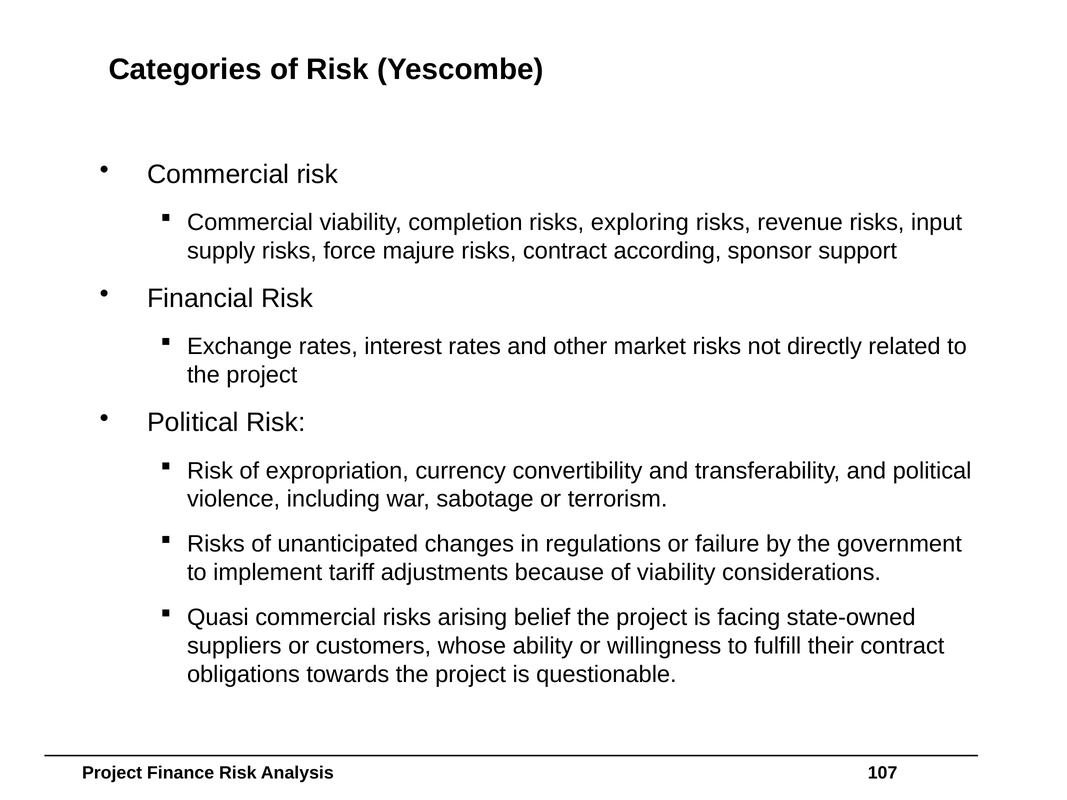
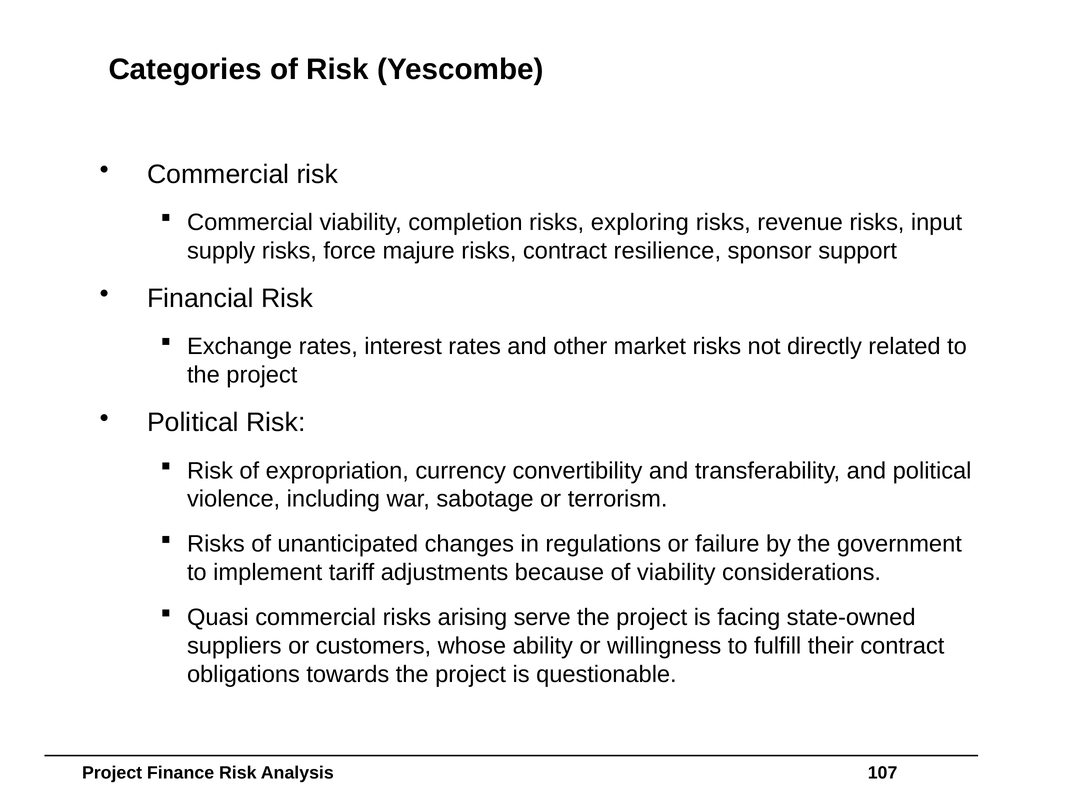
according: according -> resilience
belief: belief -> serve
